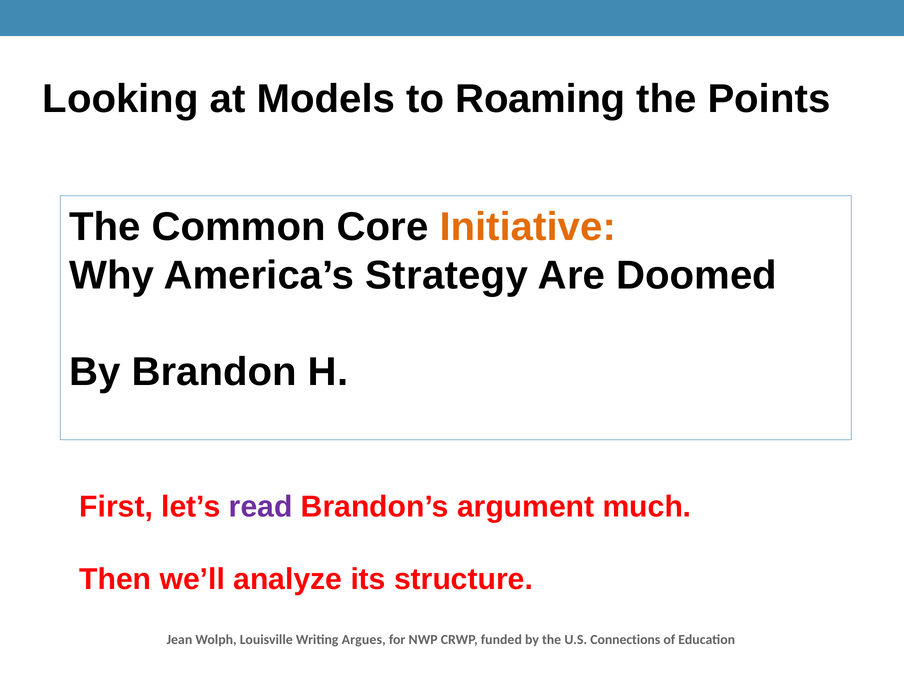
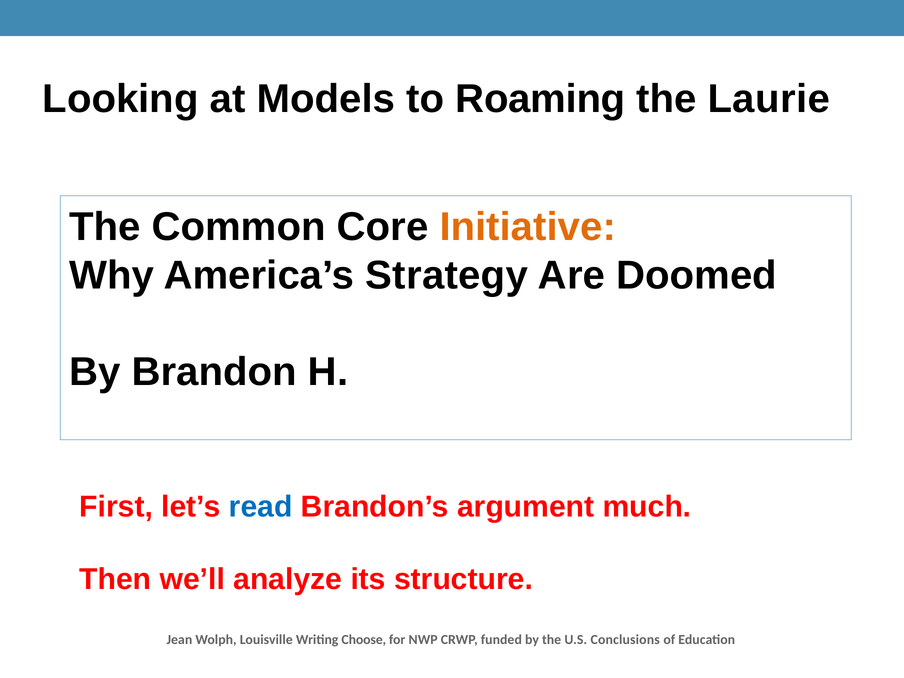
Points: Points -> Laurie
read colour: purple -> blue
Argues: Argues -> Choose
Connections: Connections -> Conclusions
